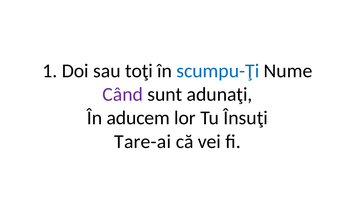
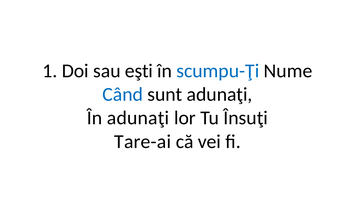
toţi: toţi -> eşti
Când colour: purple -> blue
În aducem: aducem -> adunaţi
